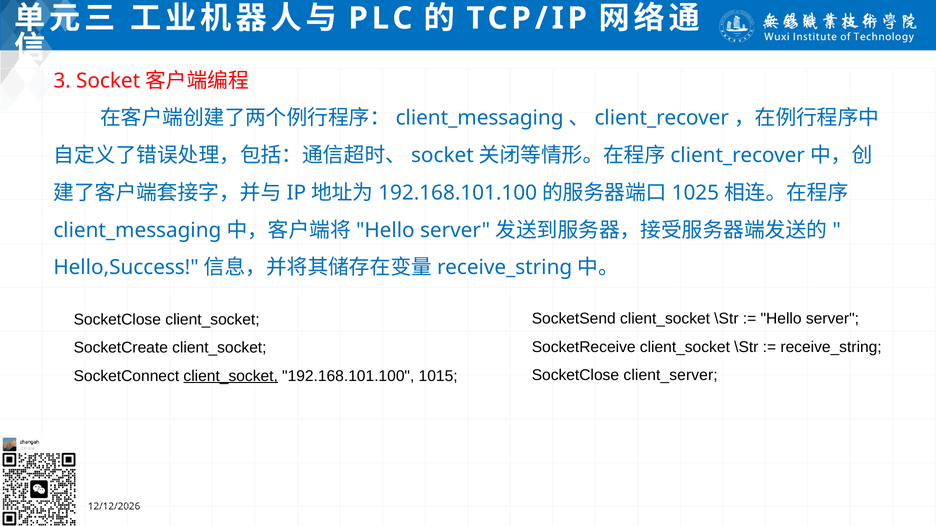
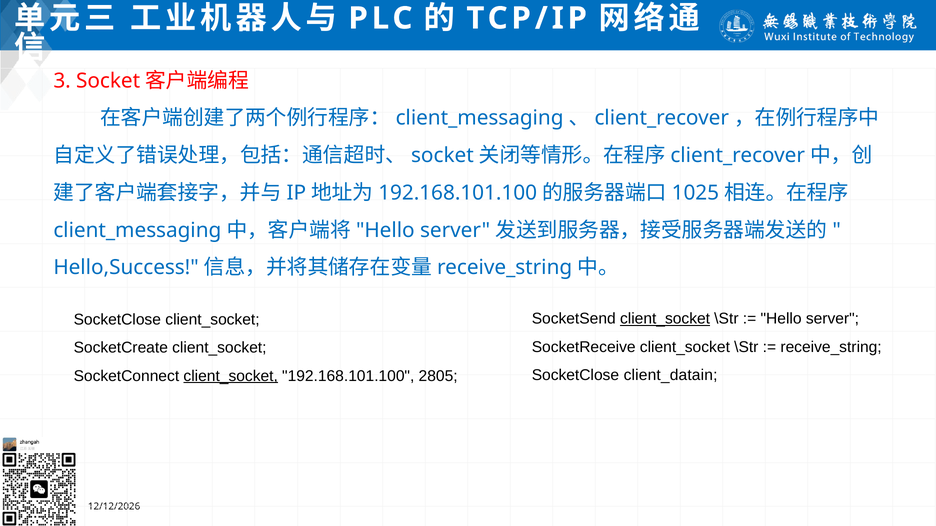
client_socket at (665, 319) underline: none -> present
client_server: client_server -> client_datain
1015: 1015 -> 2805
